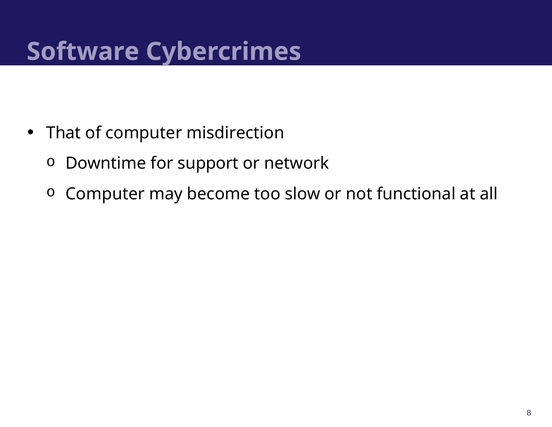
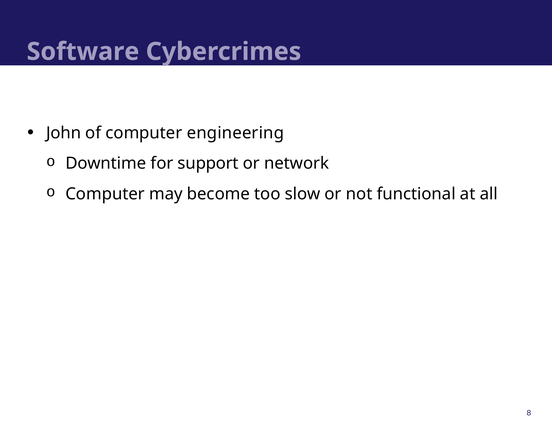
That: That -> John
misdirection: misdirection -> engineering
